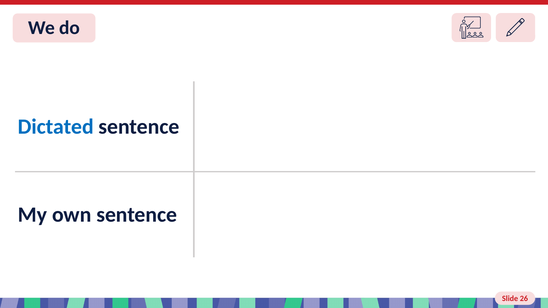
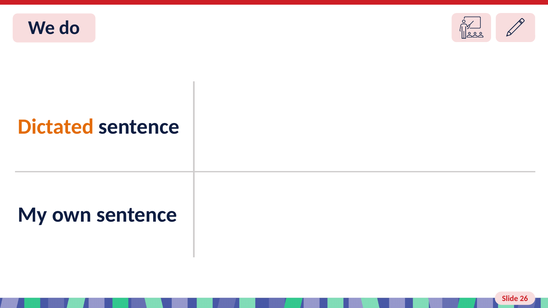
Dictated colour: blue -> orange
